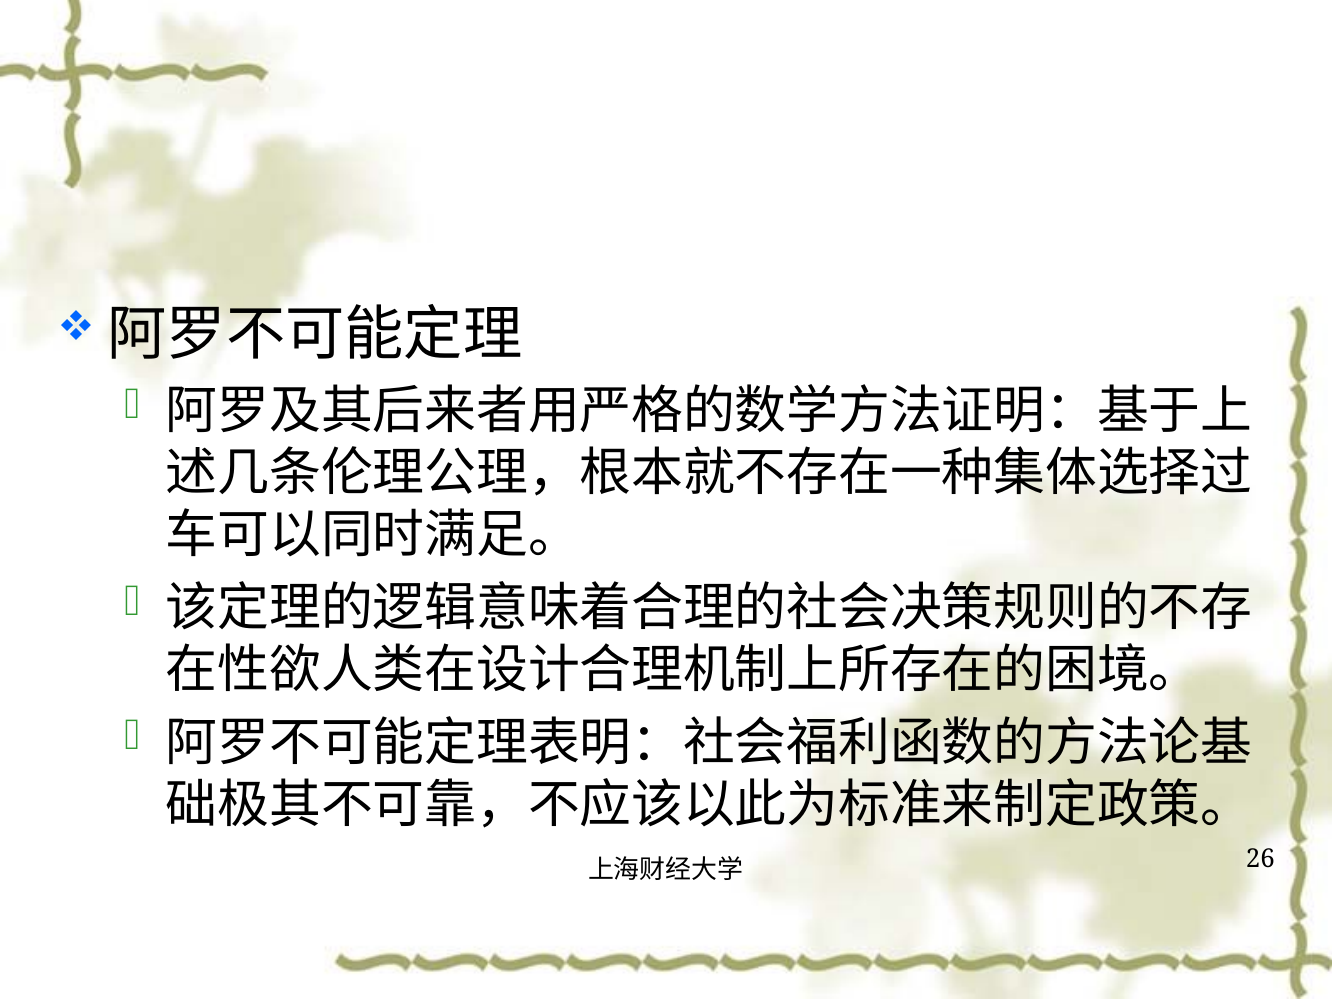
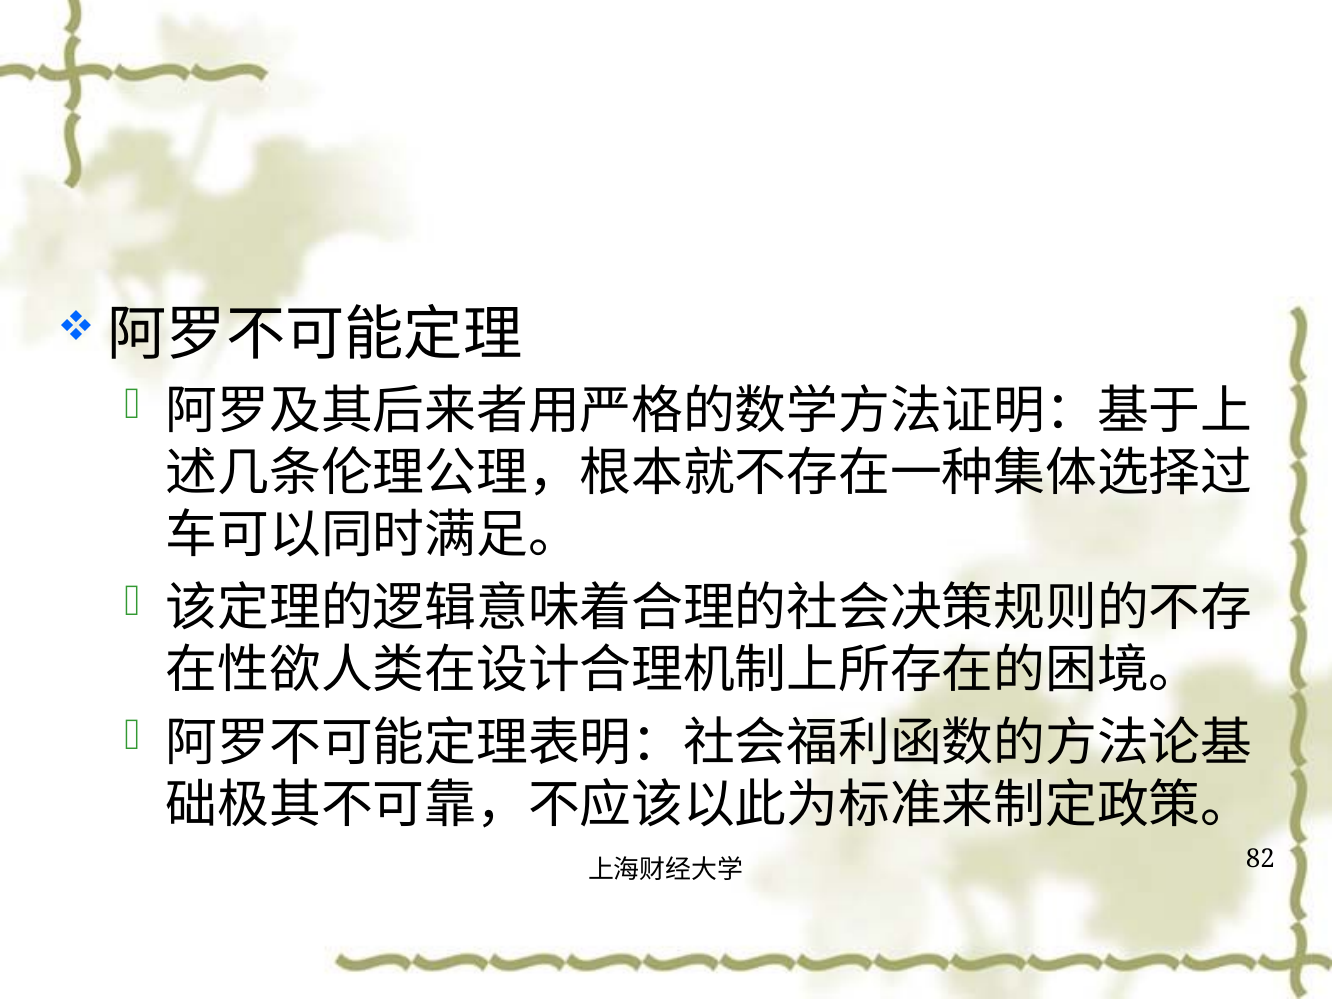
26: 26 -> 82
